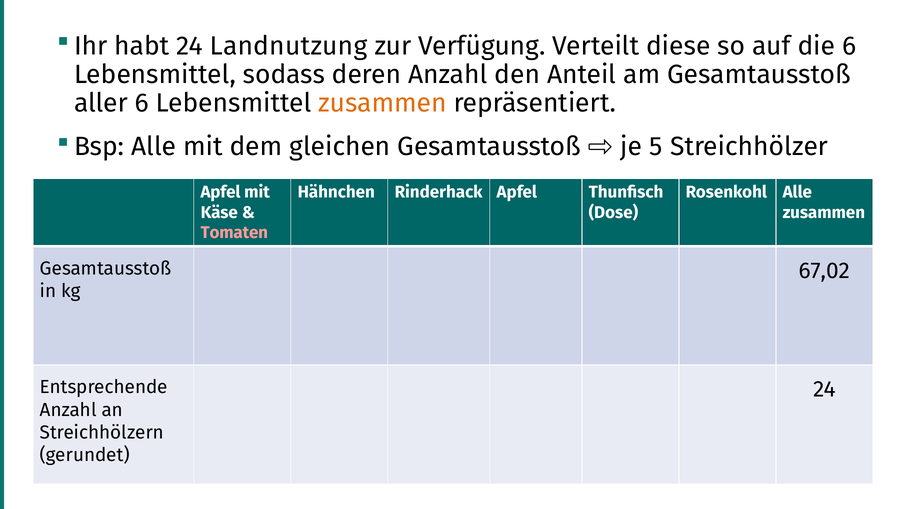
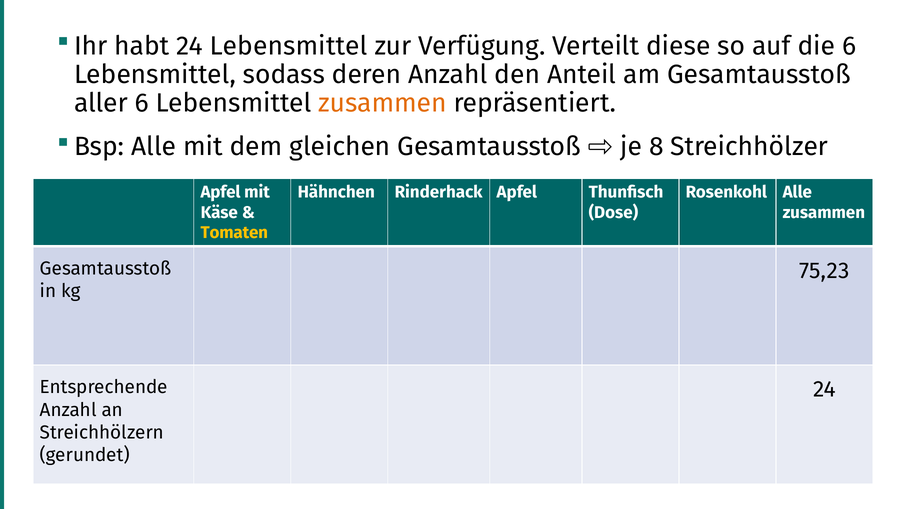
24 Landnutzung: Landnutzung -> Lebensmittel
5: 5 -> 8
Tomaten colour: pink -> yellow
67,02: 67,02 -> 75,23
